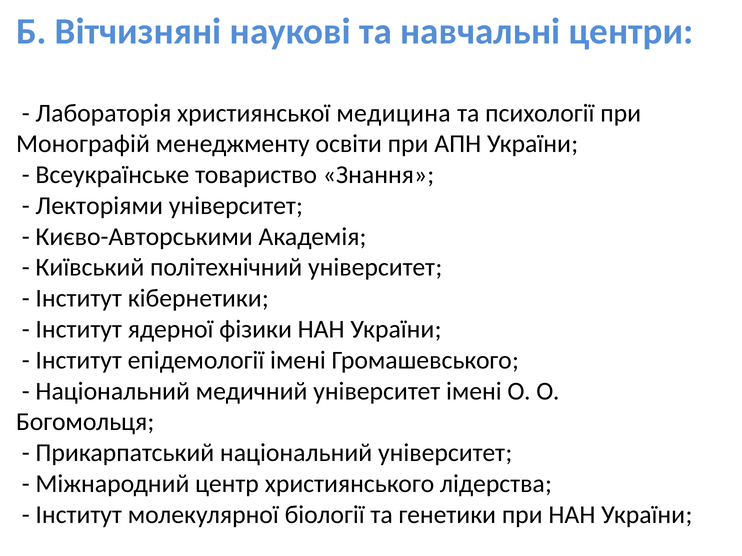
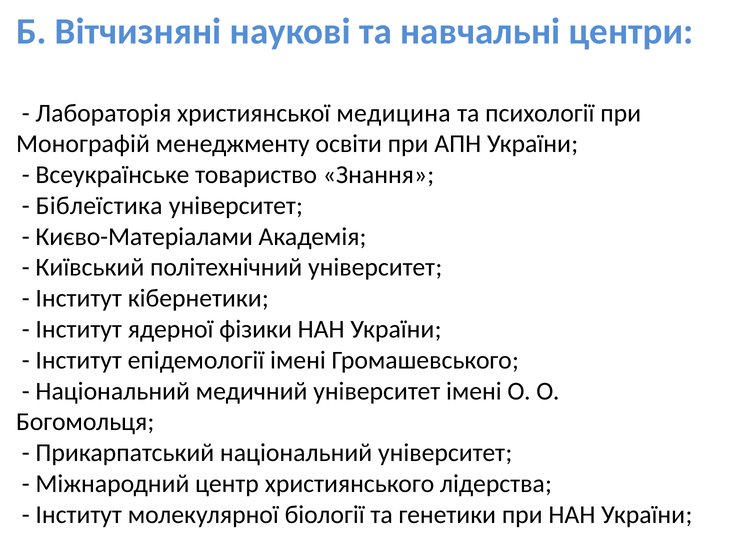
Лекторіями: Лекторіями -> Біблеїстика
Києво-Авторськими: Києво-Авторськими -> Києво-Матеріалами
